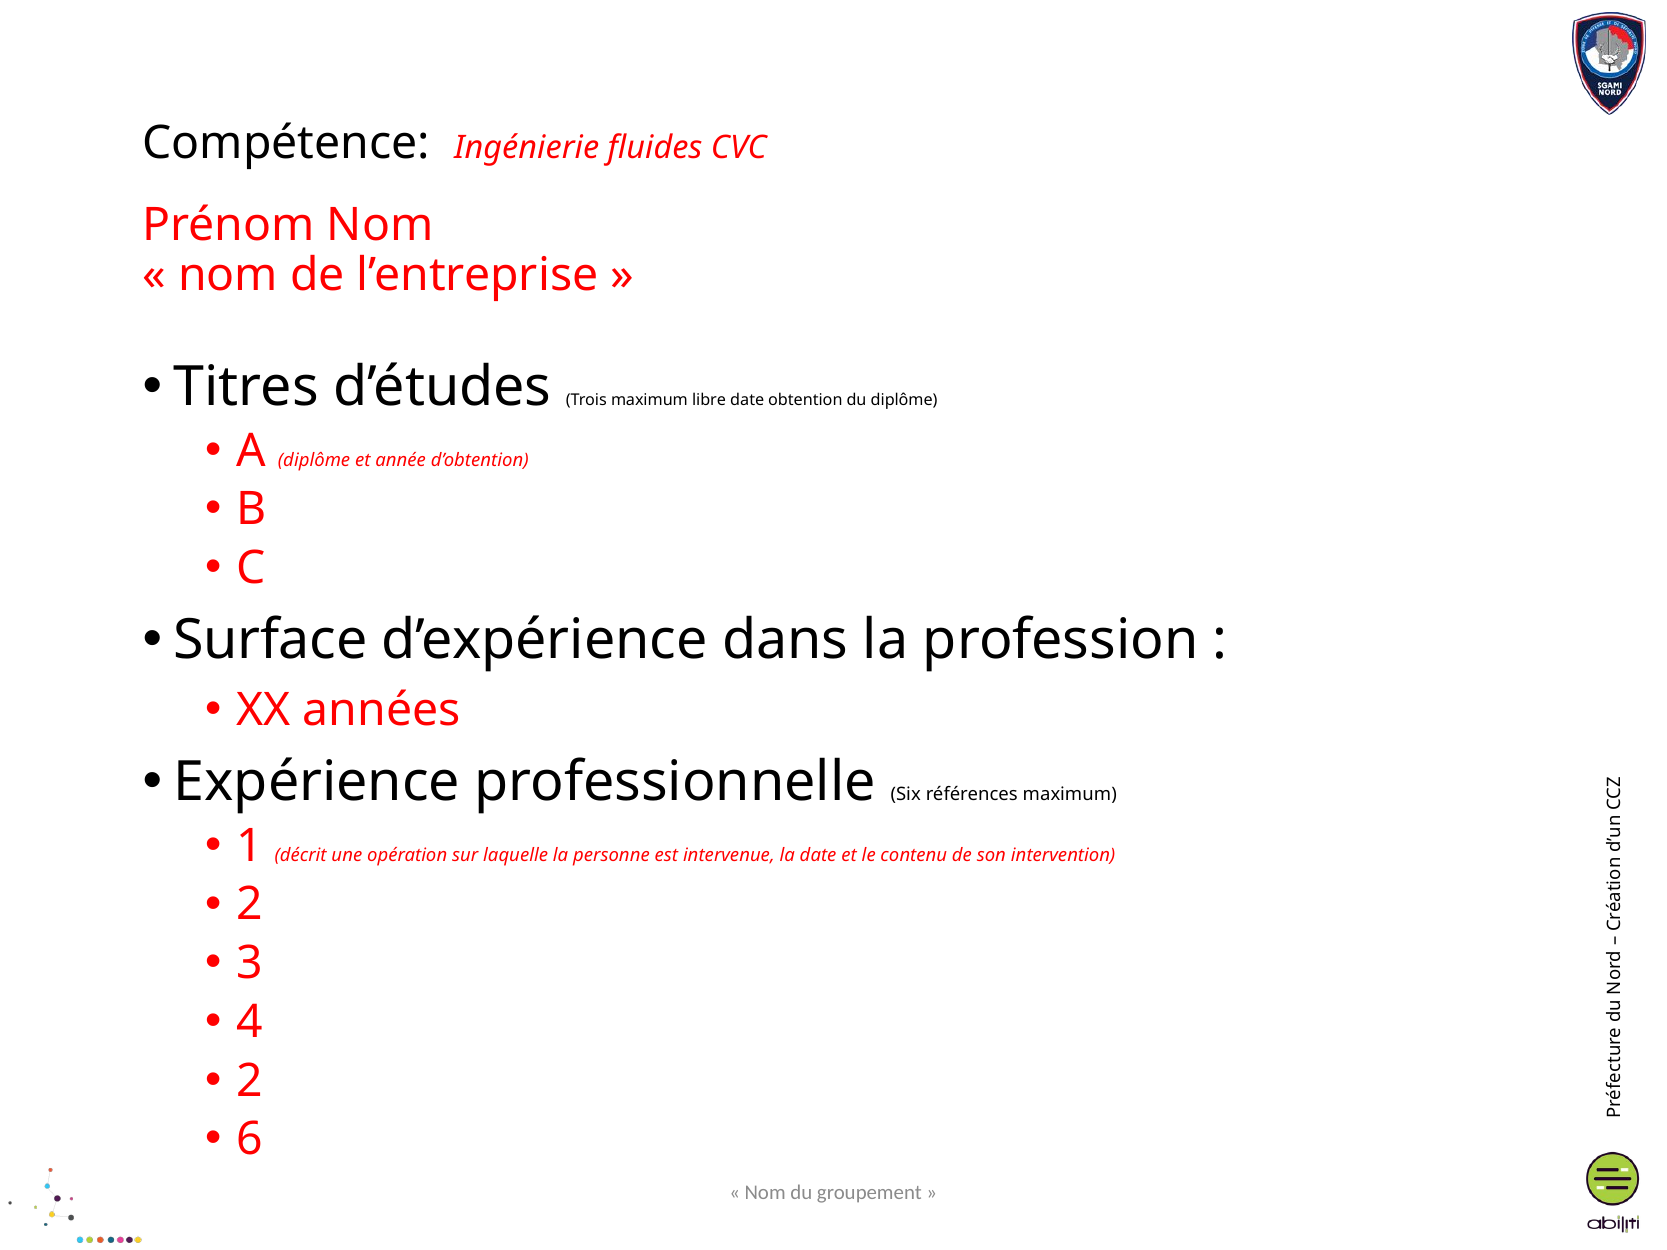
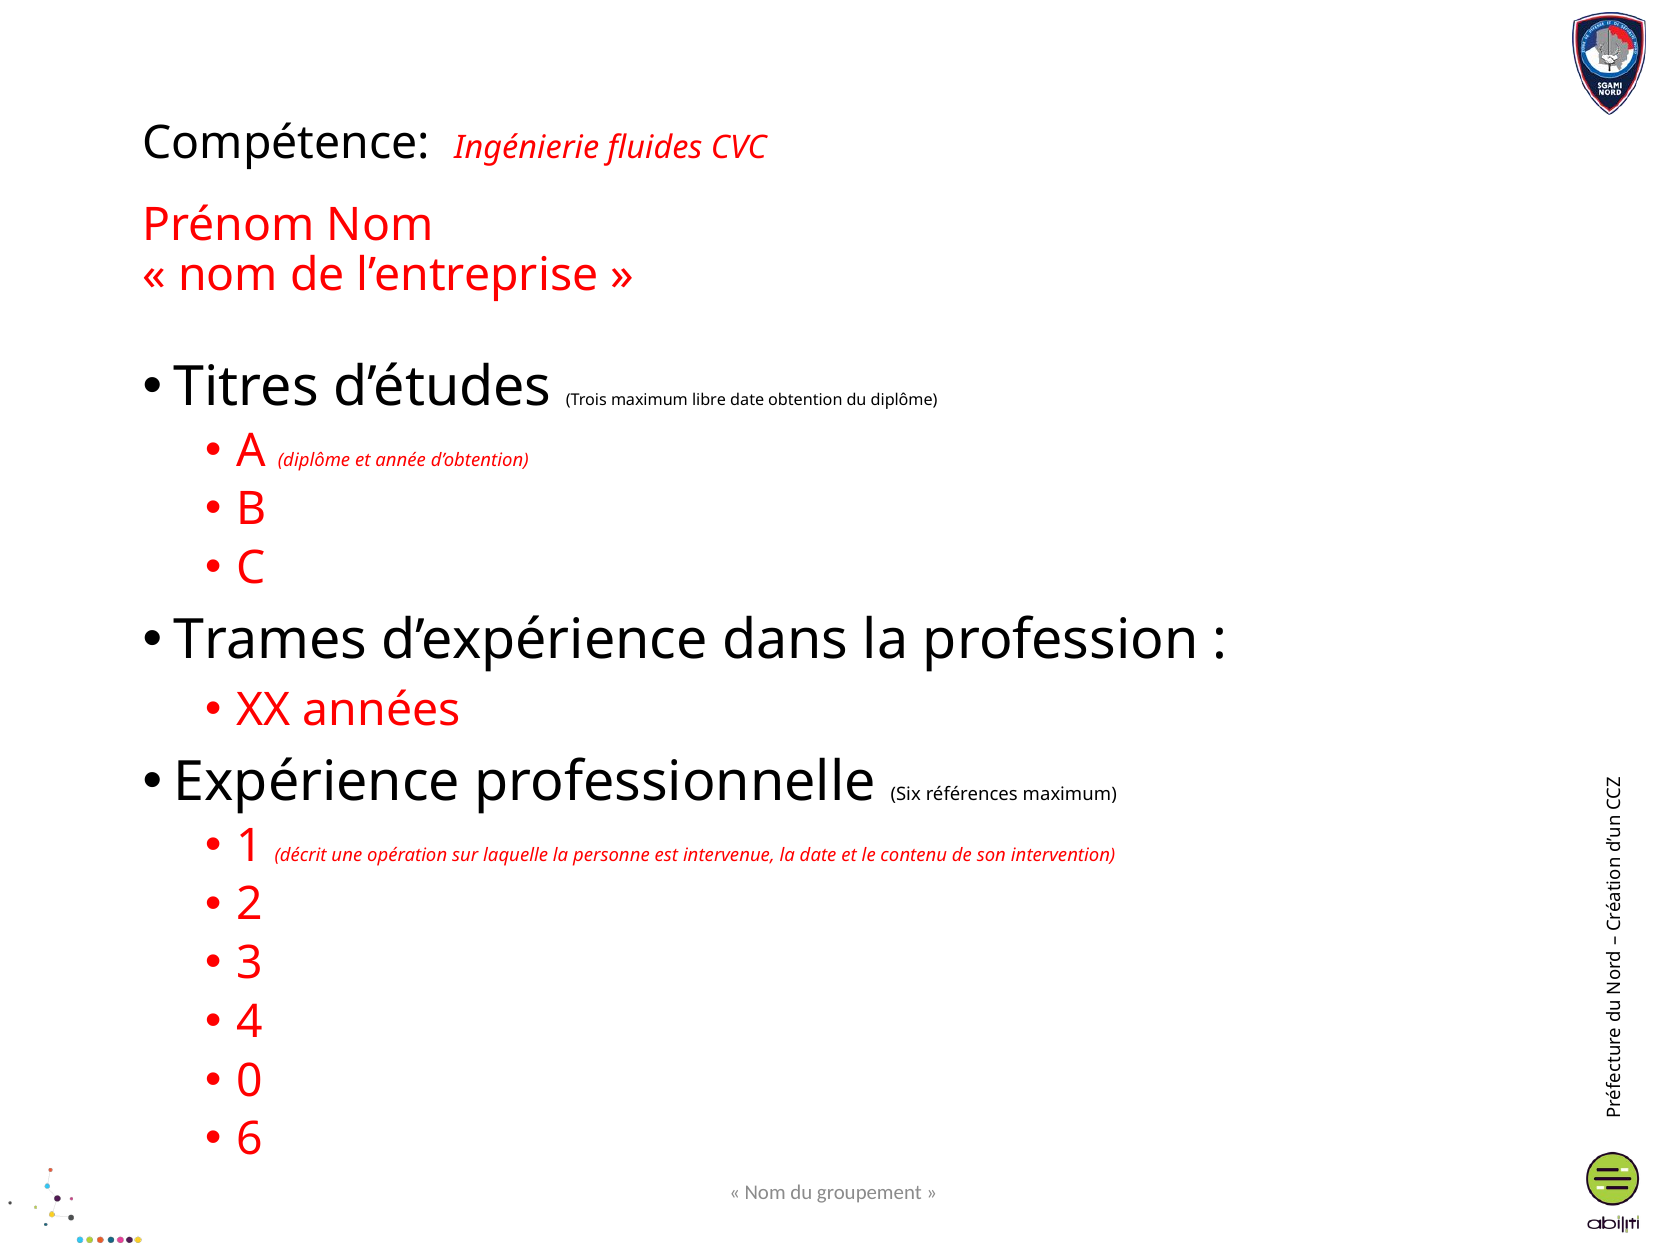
Surface: Surface -> Trames
2 at (250, 1081): 2 -> 0
